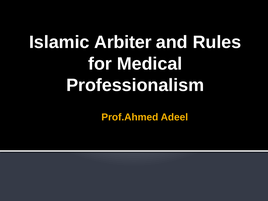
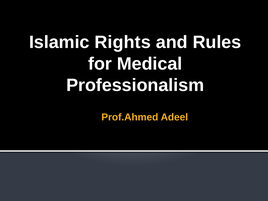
Arbiter: Arbiter -> Rights
